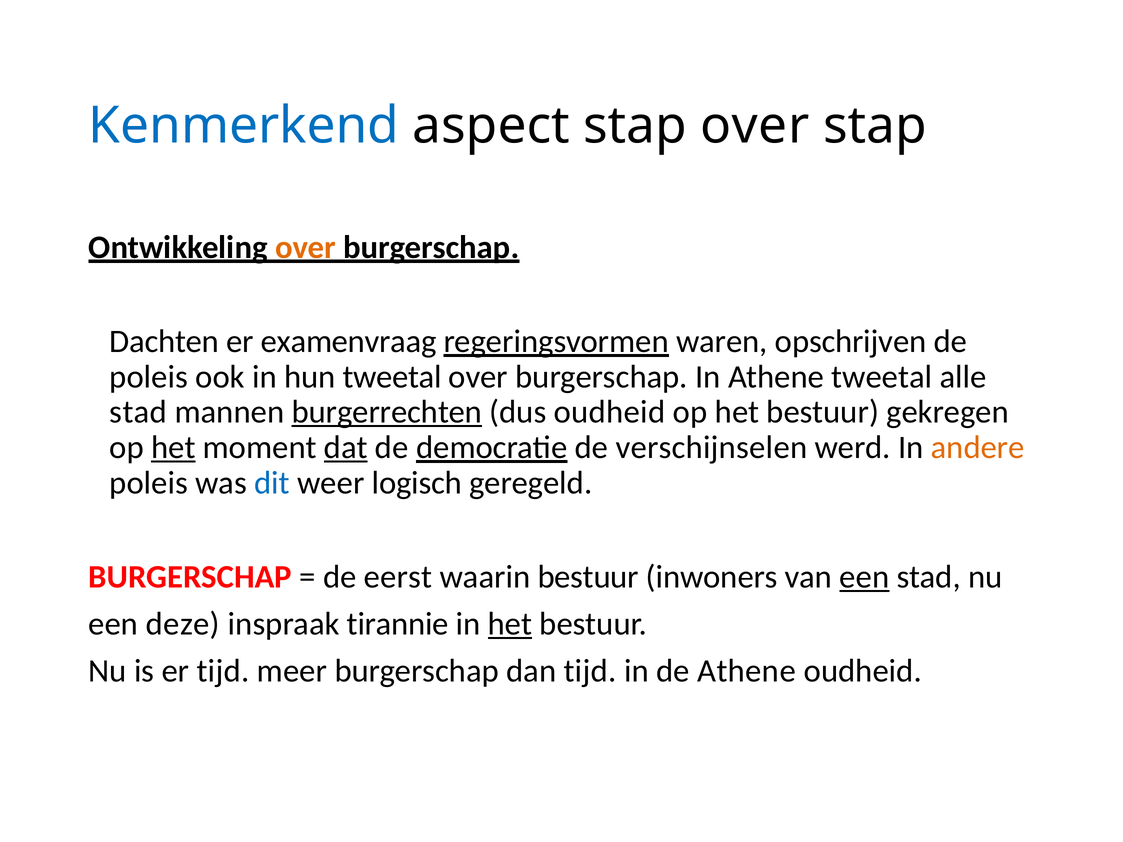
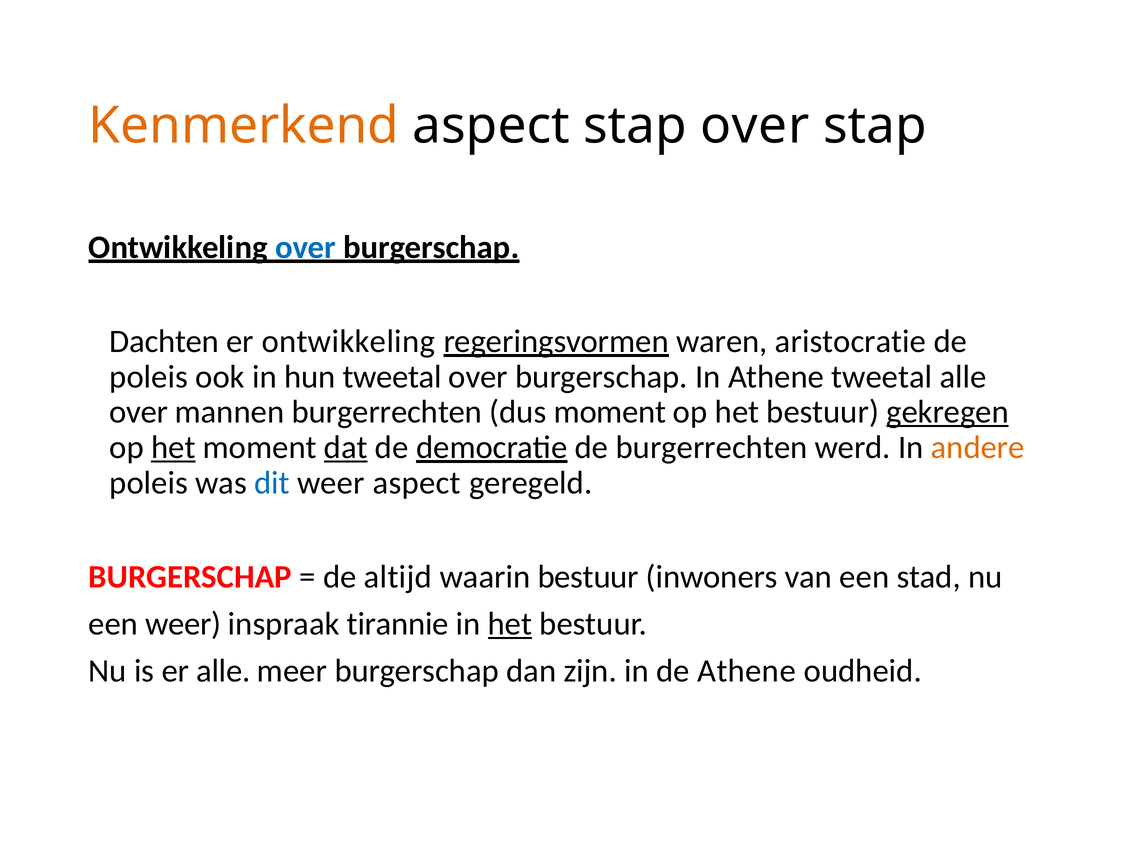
Kenmerkend colour: blue -> orange
over at (306, 247) colour: orange -> blue
er examenvraag: examenvraag -> ontwikkeling
opschrijven: opschrijven -> aristocratie
stad at (138, 412): stad -> over
burgerrechten at (387, 412) underline: present -> none
dus oudheid: oudheid -> moment
gekregen underline: none -> present
de verschijnselen: verschijnselen -> burgerrechten
weer logisch: logisch -> aspect
eerst: eerst -> altijd
een at (864, 577) underline: present -> none
een deze: deze -> weer
er tijd: tijd -> alle
dan tijd: tijd -> zijn
